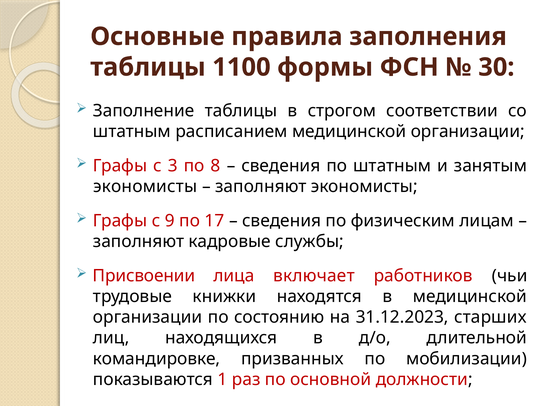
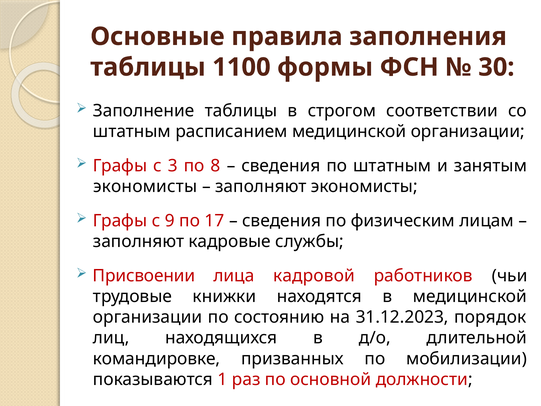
включает: включает -> кадровой
старших: старших -> порядок
